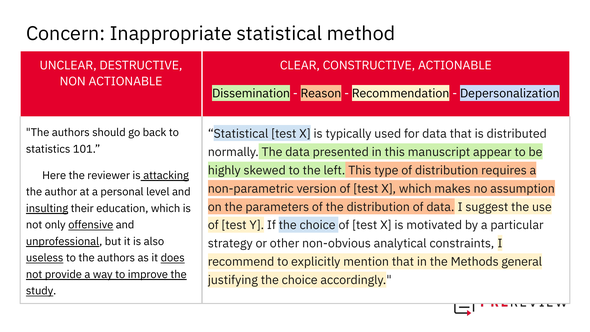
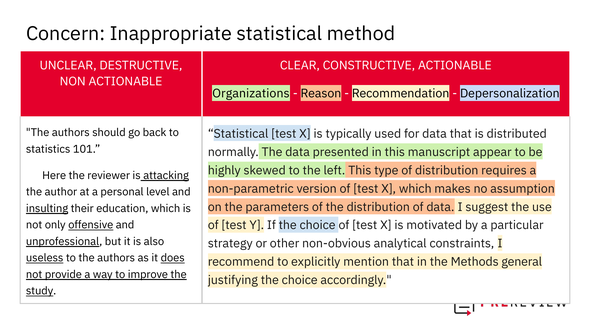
Dissemination: Dissemination -> Organizations
